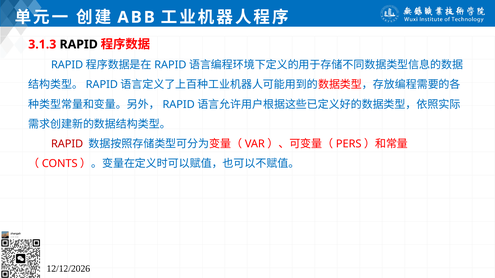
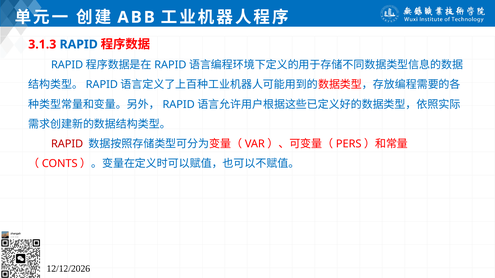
RAPID at (79, 44) colour: black -> blue
